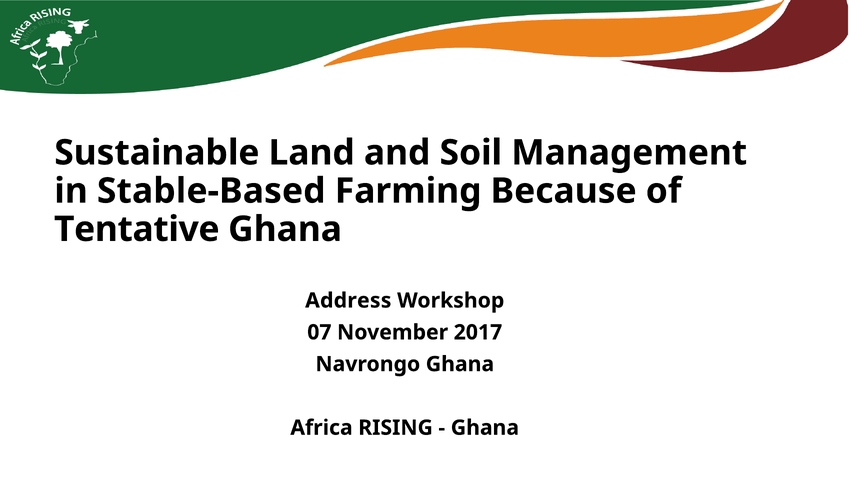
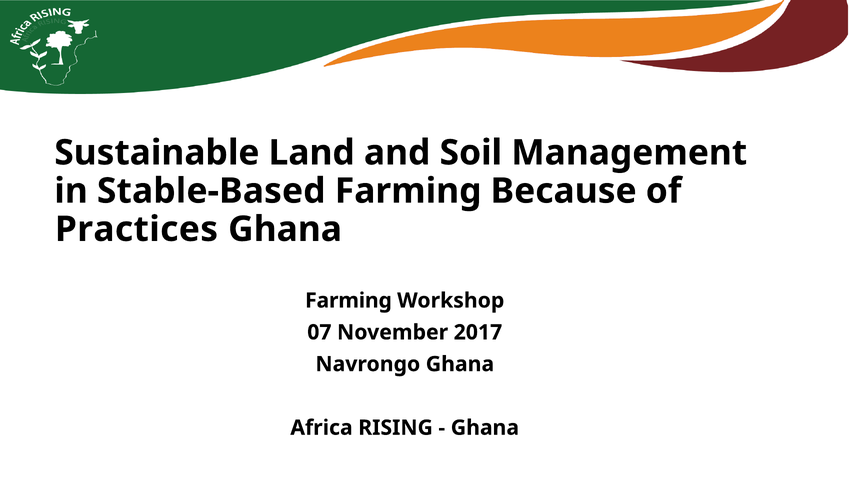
Tentative: Tentative -> Practices
Address at (348, 300): Address -> Farming
